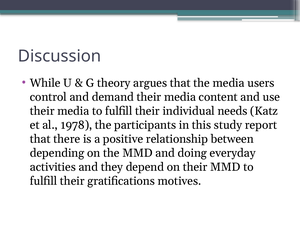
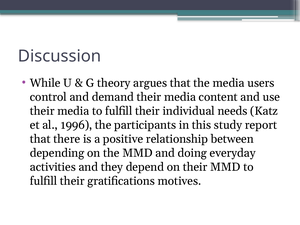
1978: 1978 -> 1996
